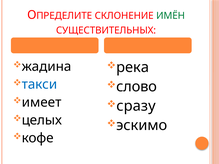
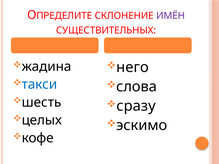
ИМЁН colour: green -> purple
река: река -> него
слово: слово -> слова
имеет: имеет -> шесть
